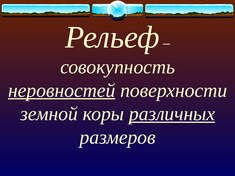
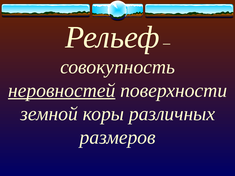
различных underline: present -> none
